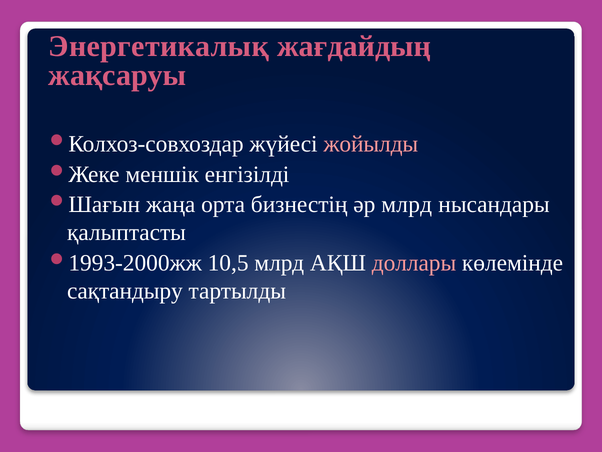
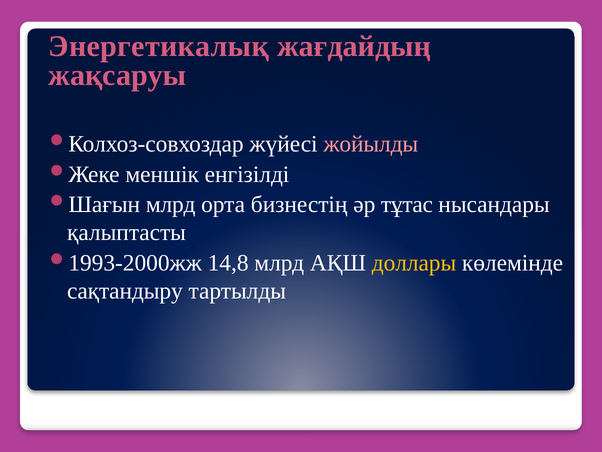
жаңа at (171, 204): жаңа -> млрд
әр млрд: млрд -> тұтас
10,5: 10,5 -> 14,8
доллары colour: pink -> yellow
